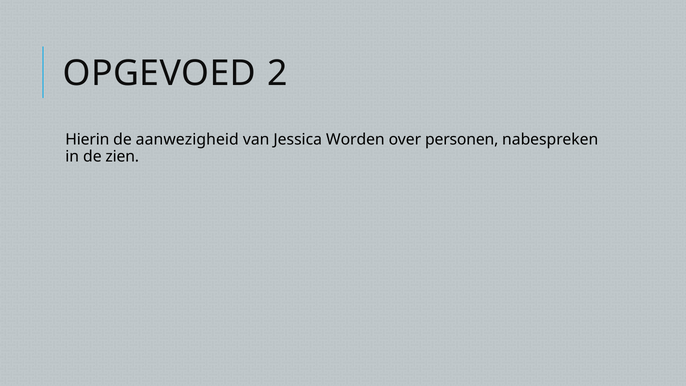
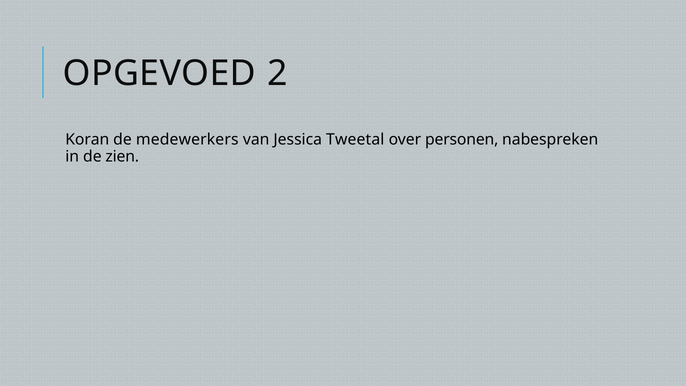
Hierin: Hierin -> Koran
aanwezigheid: aanwezigheid -> medewerkers
Worden: Worden -> Tweetal
